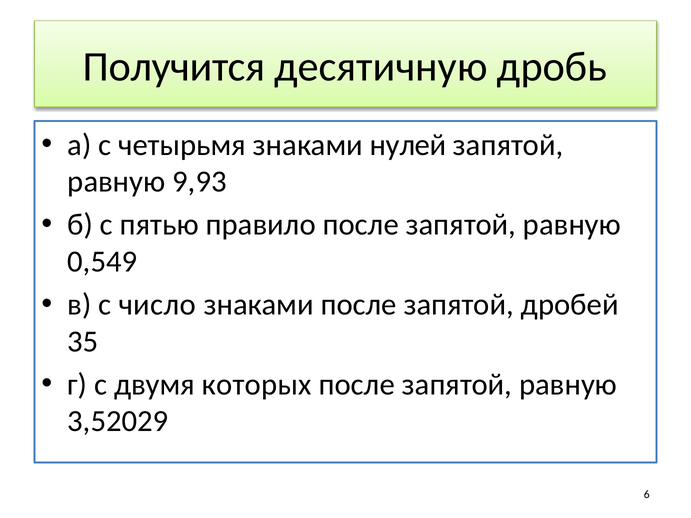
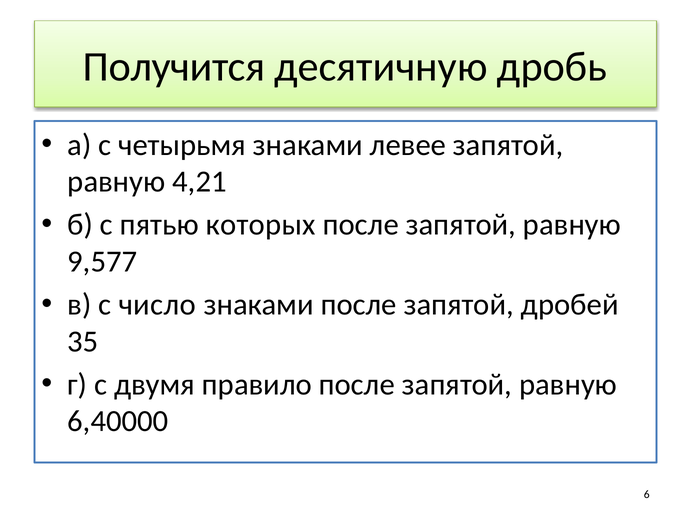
нулей: нулей -> левее
9,93: 9,93 -> 4,21
правило: правило -> которых
0,549: 0,549 -> 9,577
которых: которых -> правило
3,52029: 3,52029 -> 6,40000
